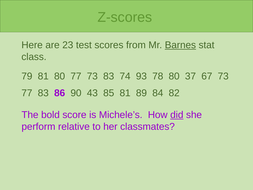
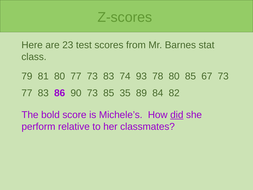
Barnes underline: present -> none
80 37: 37 -> 85
90 43: 43 -> 73
85 81: 81 -> 35
